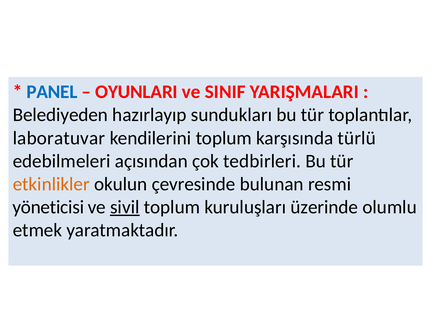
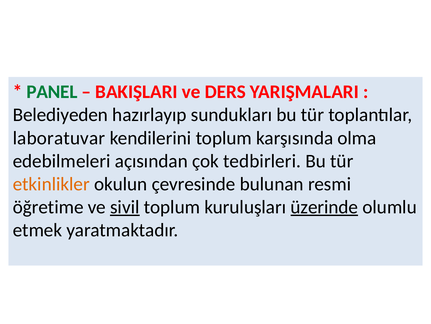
PANEL colour: blue -> green
OYUNLARI: OYUNLARI -> BAKIŞLARI
SINIF: SINIF -> DERS
türlü: türlü -> olma
yöneticisi: yöneticisi -> öğretime
üzerinde underline: none -> present
